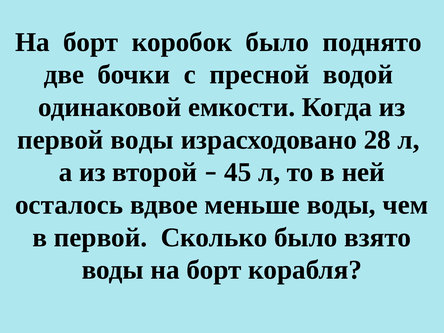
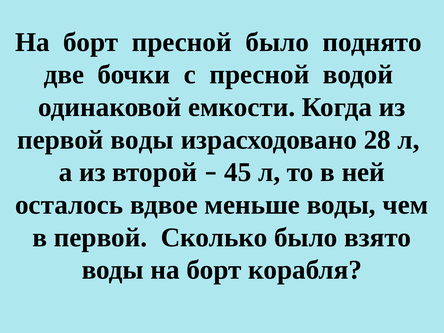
борт коробок: коробок -> пресной
